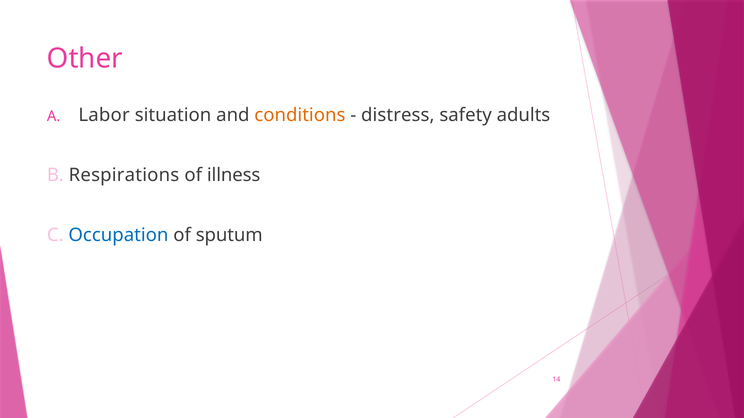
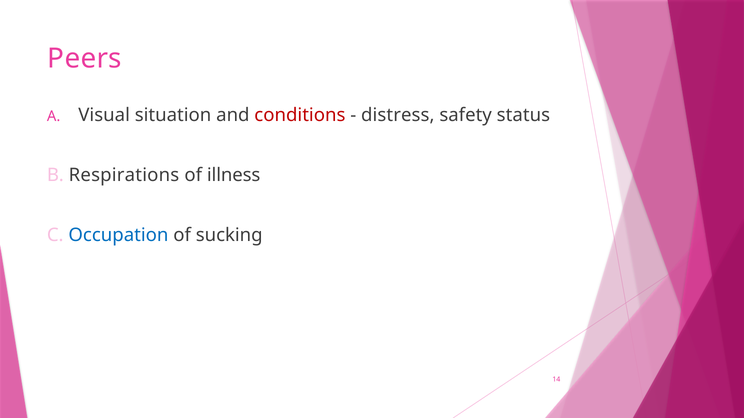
Other: Other -> Peers
Labor: Labor -> Visual
conditions colour: orange -> red
adults: adults -> status
sputum: sputum -> sucking
